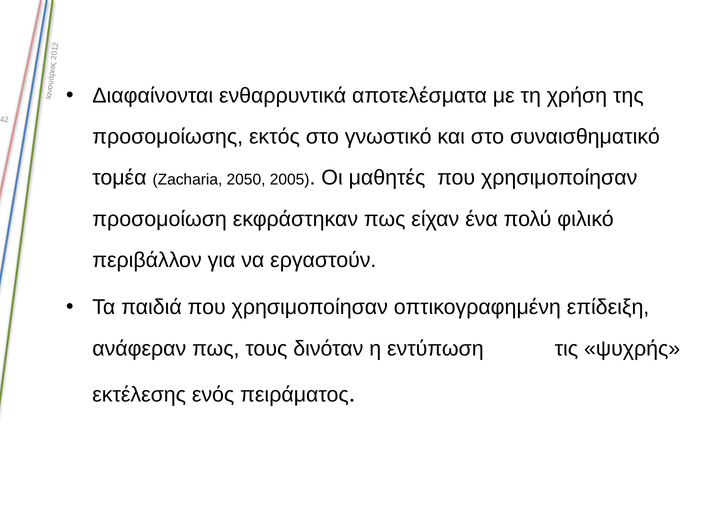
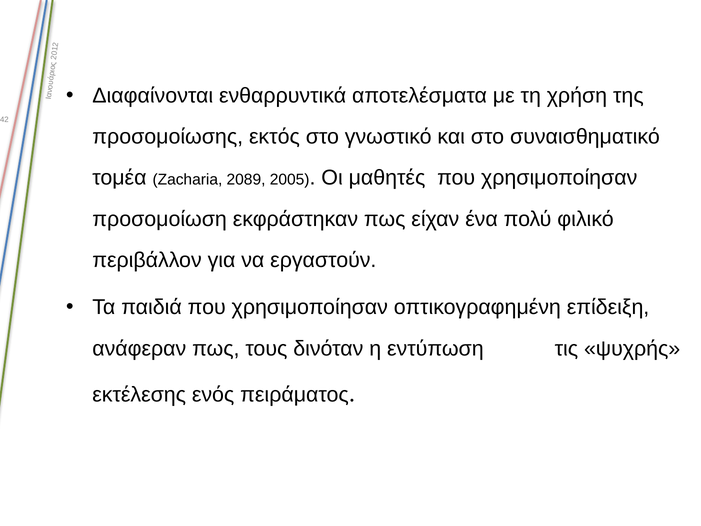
2050: 2050 -> 2089
